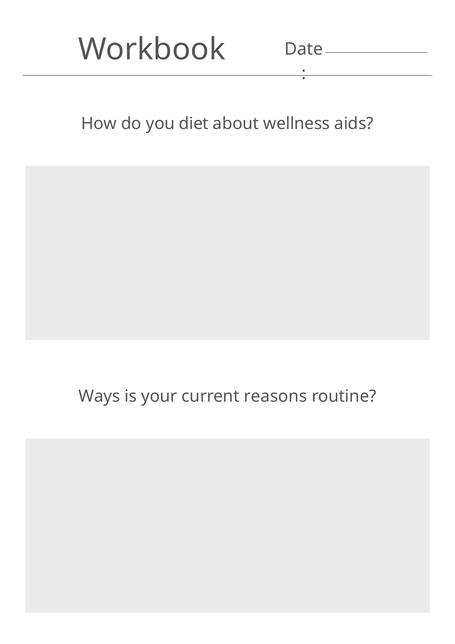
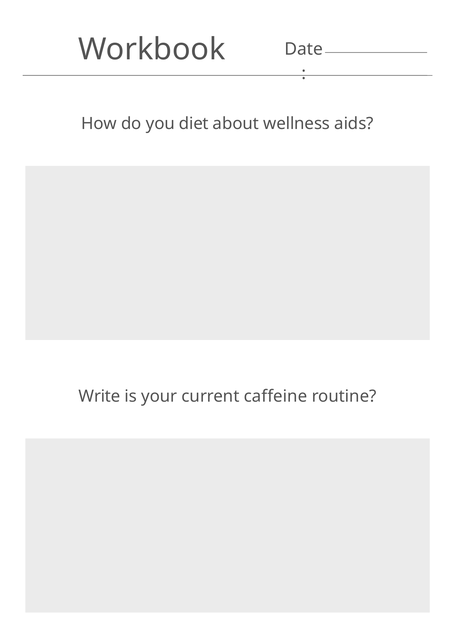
Ways: Ways -> Write
reasons: reasons -> caffeine
